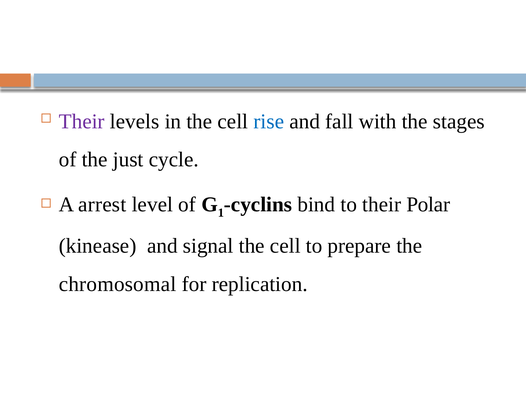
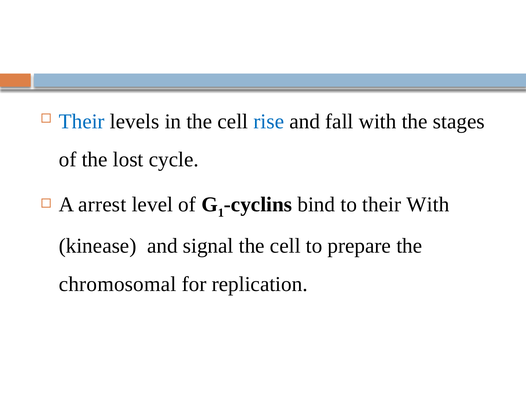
Their at (82, 122) colour: purple -> blue
just: just -> lost
their Polar: Polar -> With
